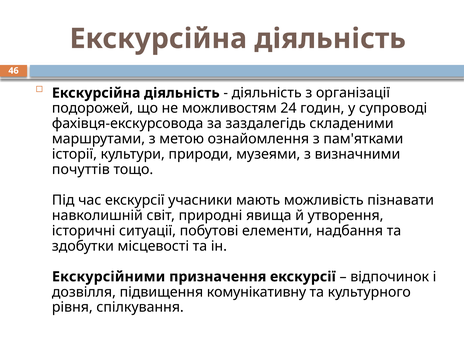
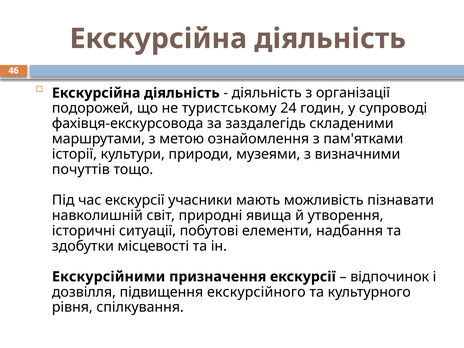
можливостям: можливостям -> туристському
комунікативну: комунікативну -> екскурсійного
